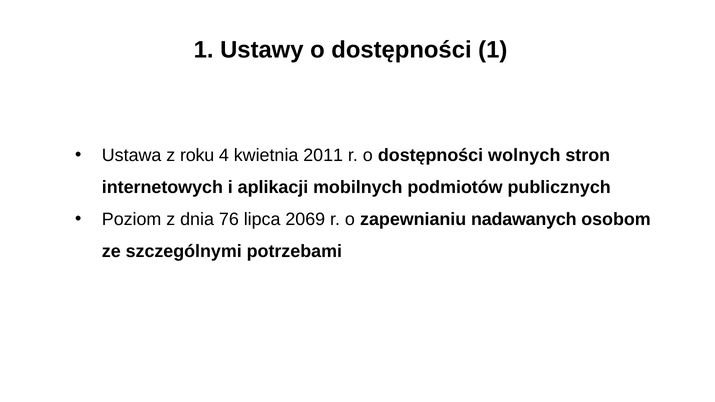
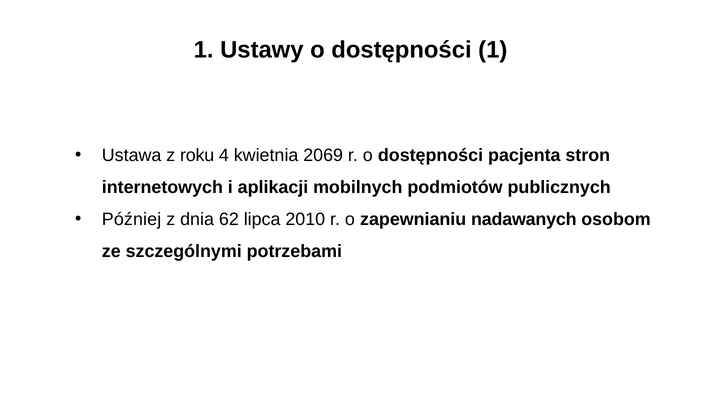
2011: 2011 -> 2069
wolnych: wolnych -> pacjenta
Poziom: Poziom -> Później
76: 76 -> 62
2069: 2069 -> 2010
